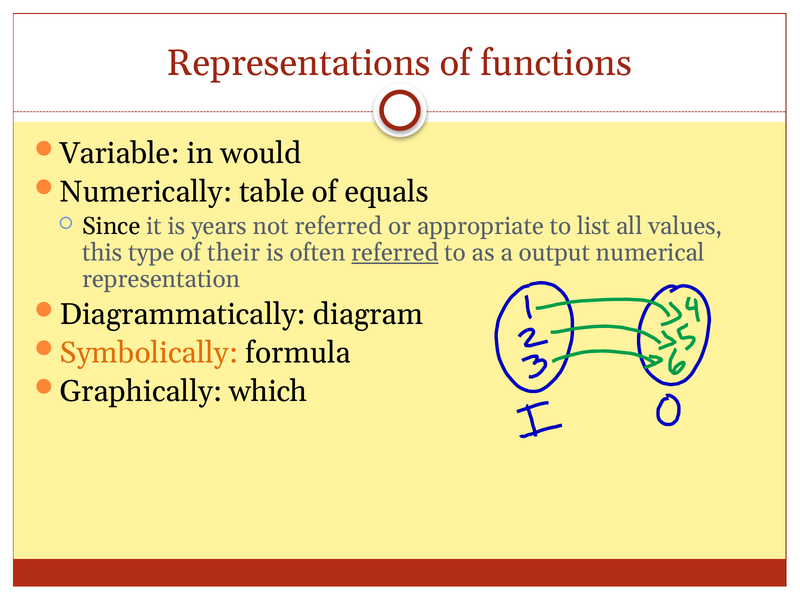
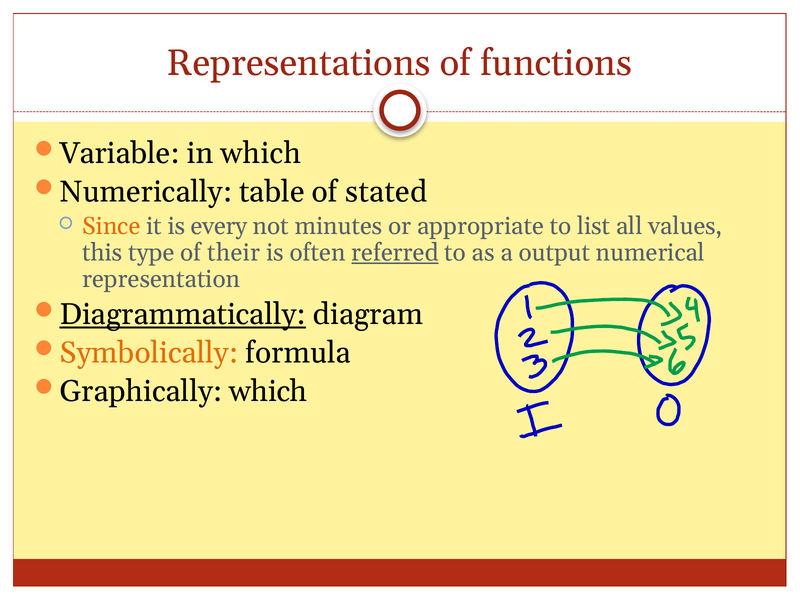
in would: would -> which
equals: equals -> stated
Since colour: black -> orange
years: years -> every
not referred: referred -> minutes
Diagrammatically underline: none -> present
